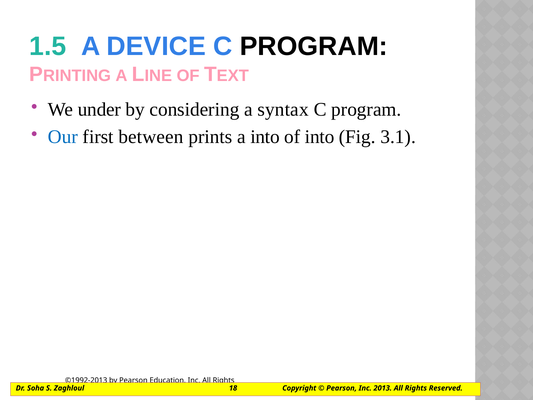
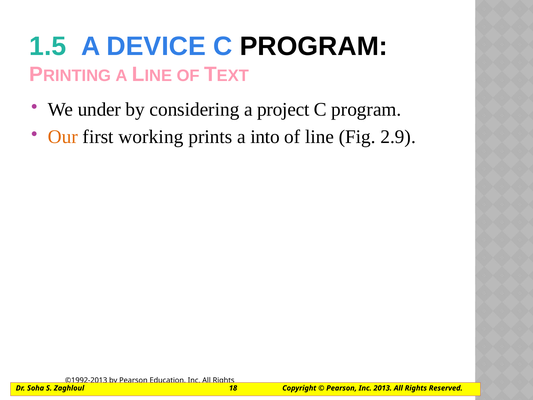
syntax: syntax -> project
Our colour: blue -> orange
between: between -> working
of into: into -> line
3.1: 3.1 -> 2.9
